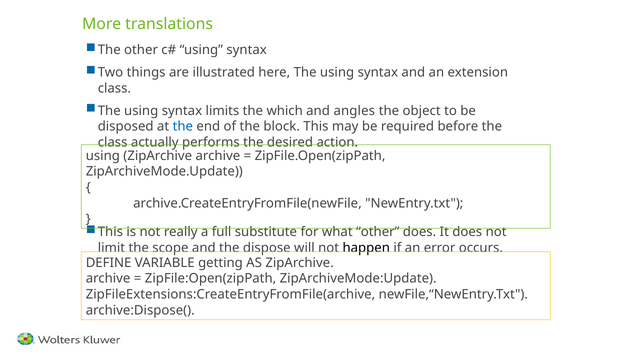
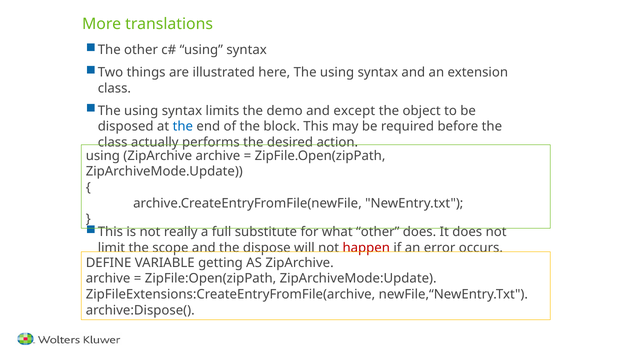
which: which -> demo
angles: angles -> except
happen colour: black -> red
